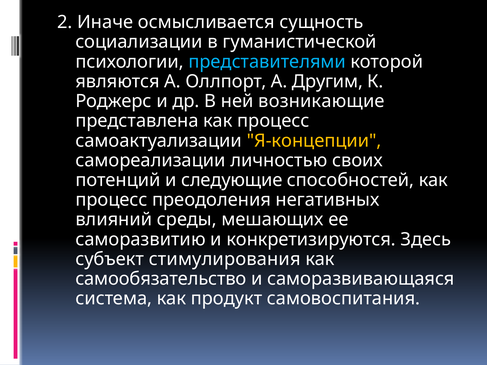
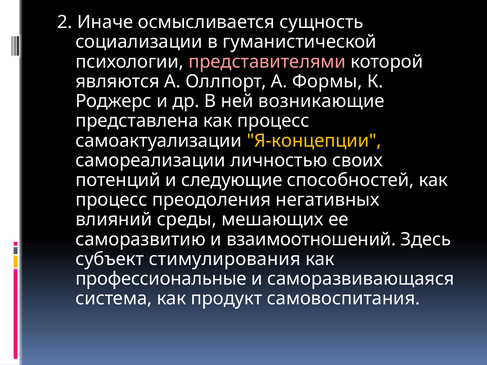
представителями colour: light blue -> pink
Другим: Другим -> Формы
конкретизируются: конкретизируются -> взаимоотношений
самообязательство: самообязательство -> профессиональные
